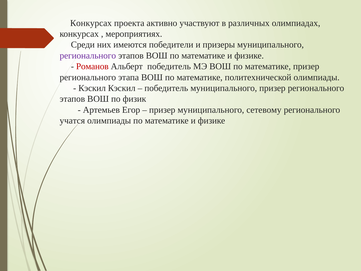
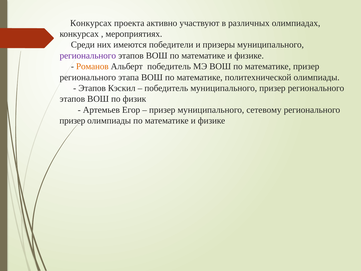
Романов colour: red -> orange
Кэскил at (92, 88): Кэскил -> Этапов
учатся at (72, 121): учатся -> призер
